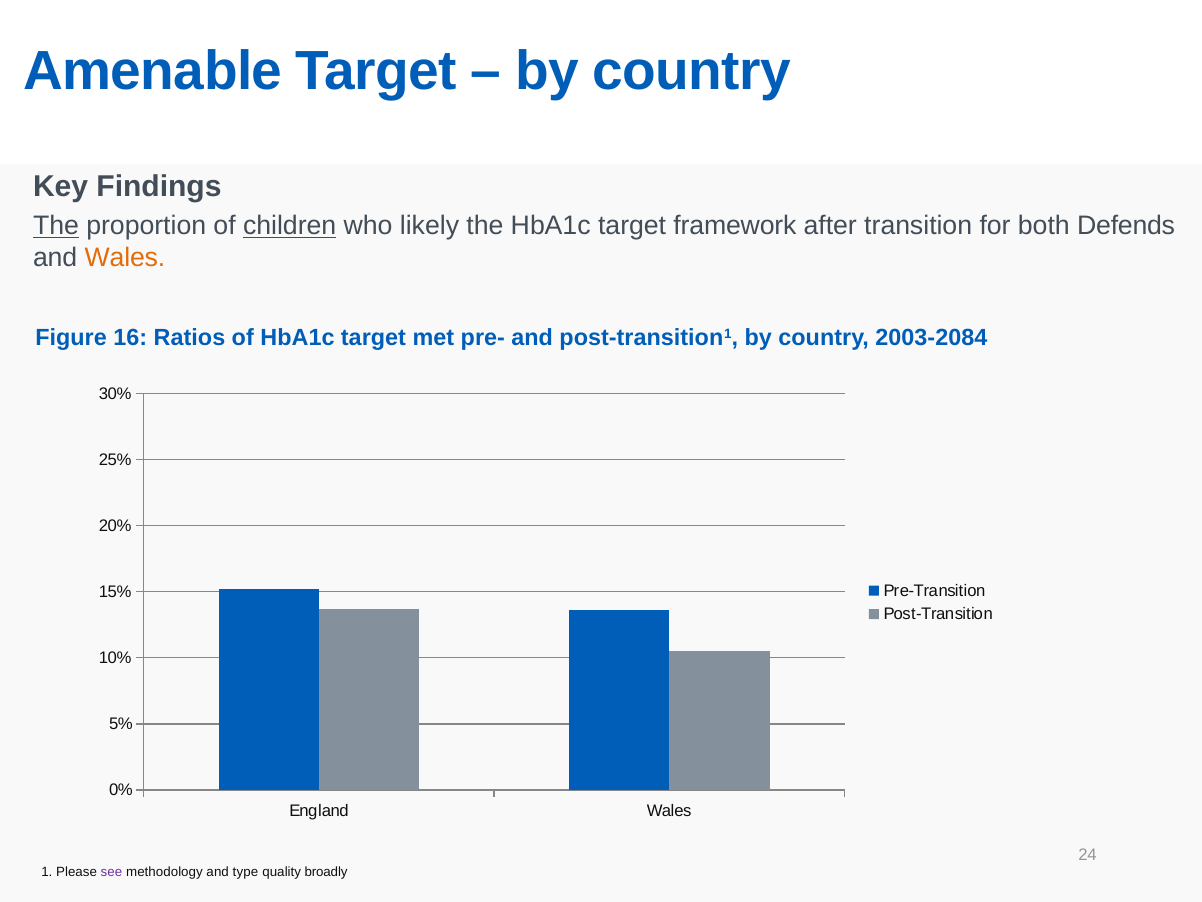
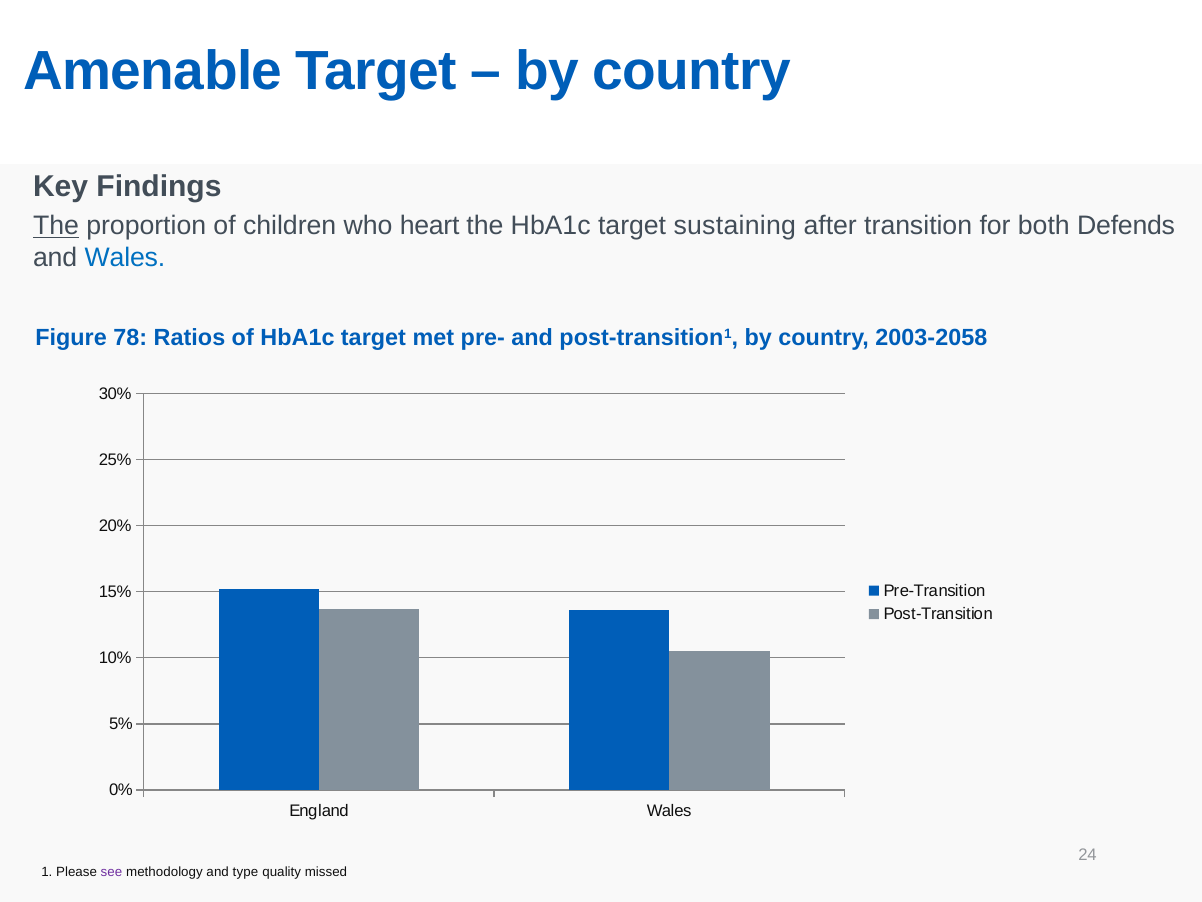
children underline: present -> none
likely: likely -> heart
framework: framework -> sustaining
Wales at (125, 258) colour: orange -> blue
16: 16 -> 78
2003-2084: 2003-2084 -> 2003-2058
broadly: broadly -> missed
